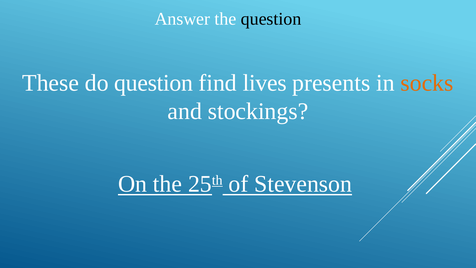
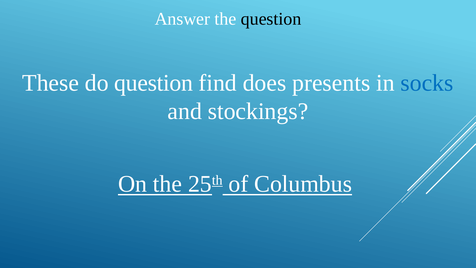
lives: lives -> does
socks colour: orange -> blue
Stevenson: Stevenson -> Columbus
